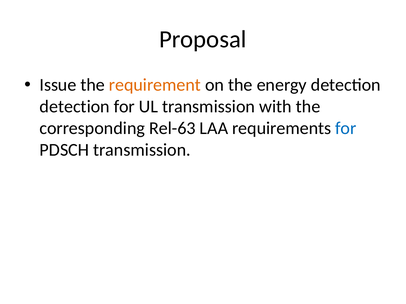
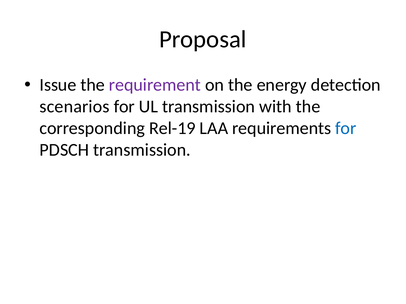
requirement colour: orange -> purple
detection at (75, 107): detection -> scenarios
Rel-63: Rel-63 -> Rel-19
